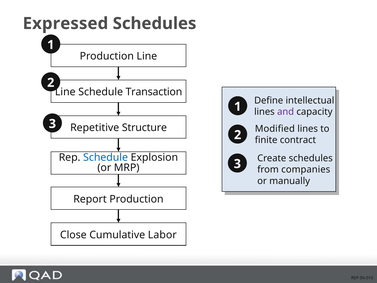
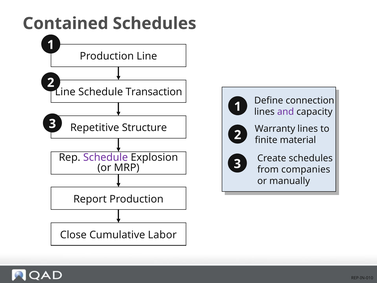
Expressed: Expressed -> Contained
intellectual: intellectual -> connection
Modified: Modified -> Warranty
contract: contract -> material
Schedule at (106, 157) colour: blue -> purple
